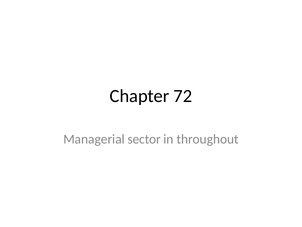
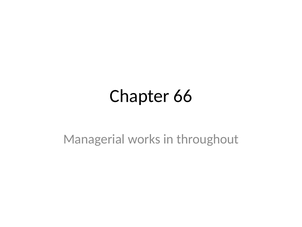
72: 72 -> 66
sector: sector -> works
